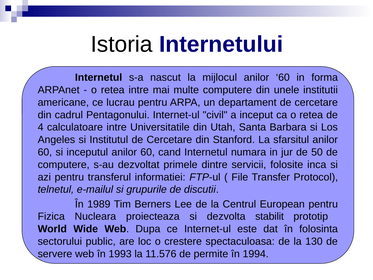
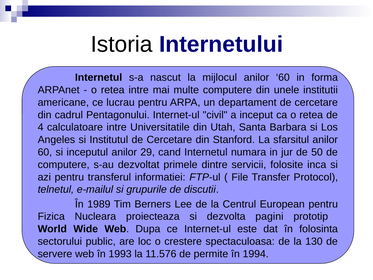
inceputul anilor 60: 60 -> 29
stabilit: stabilit -> pagini
